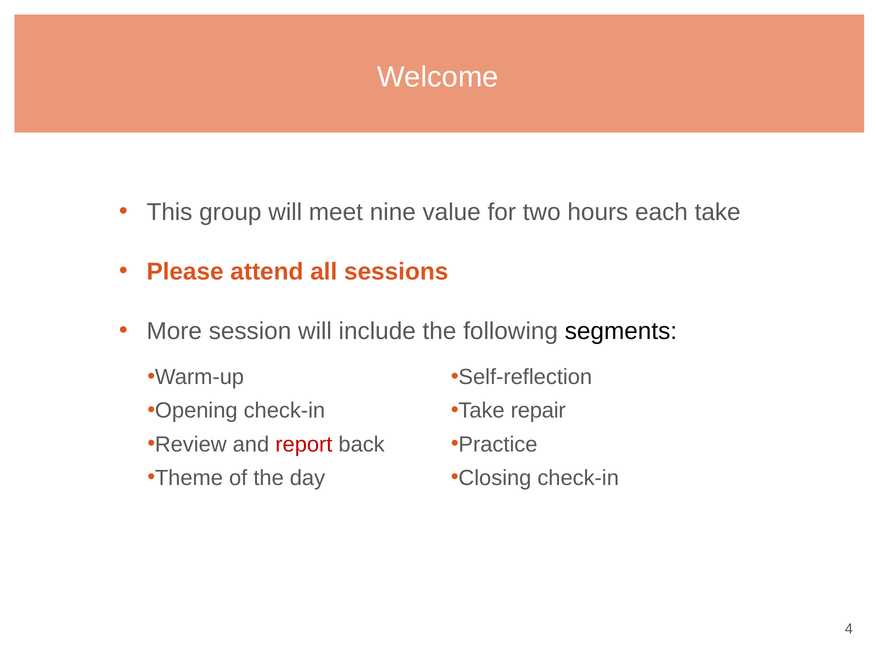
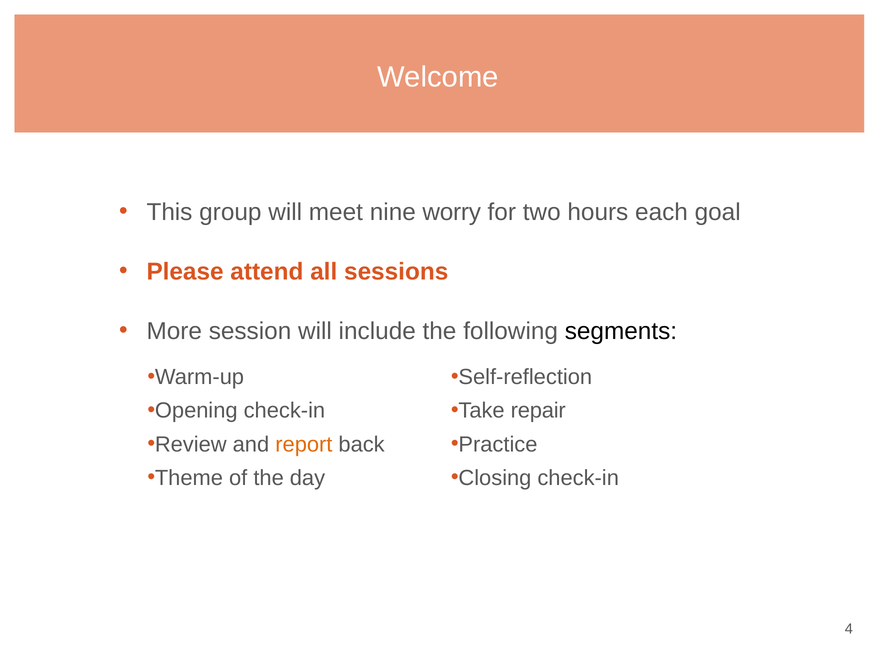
value: value -> worry
each take: take -> goal
report colour: red -> orange
